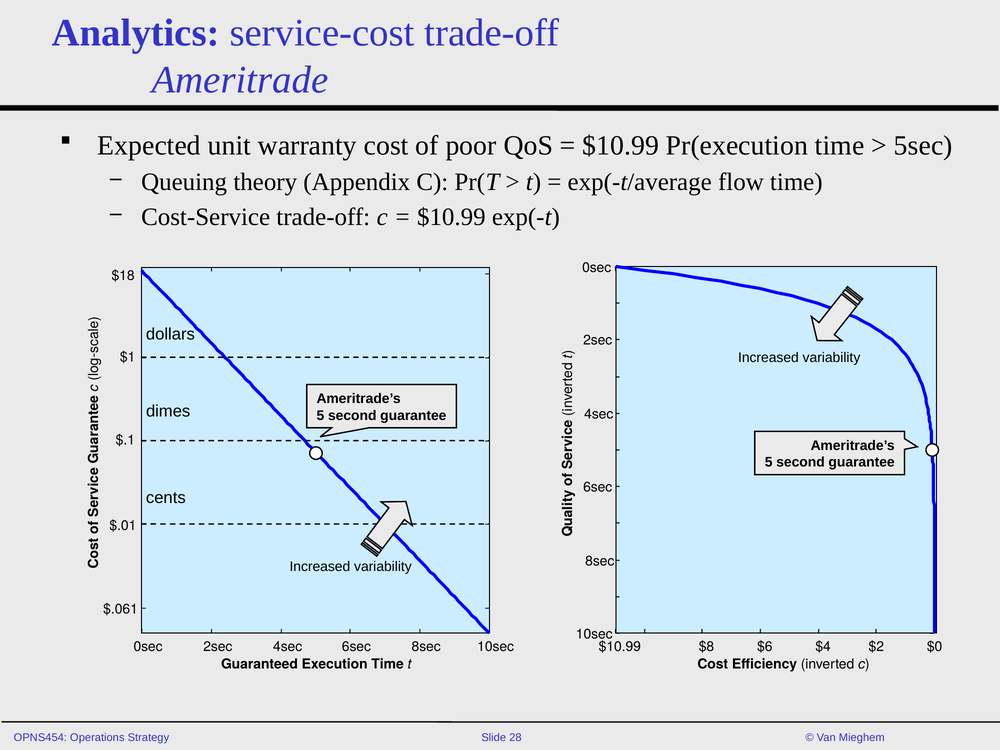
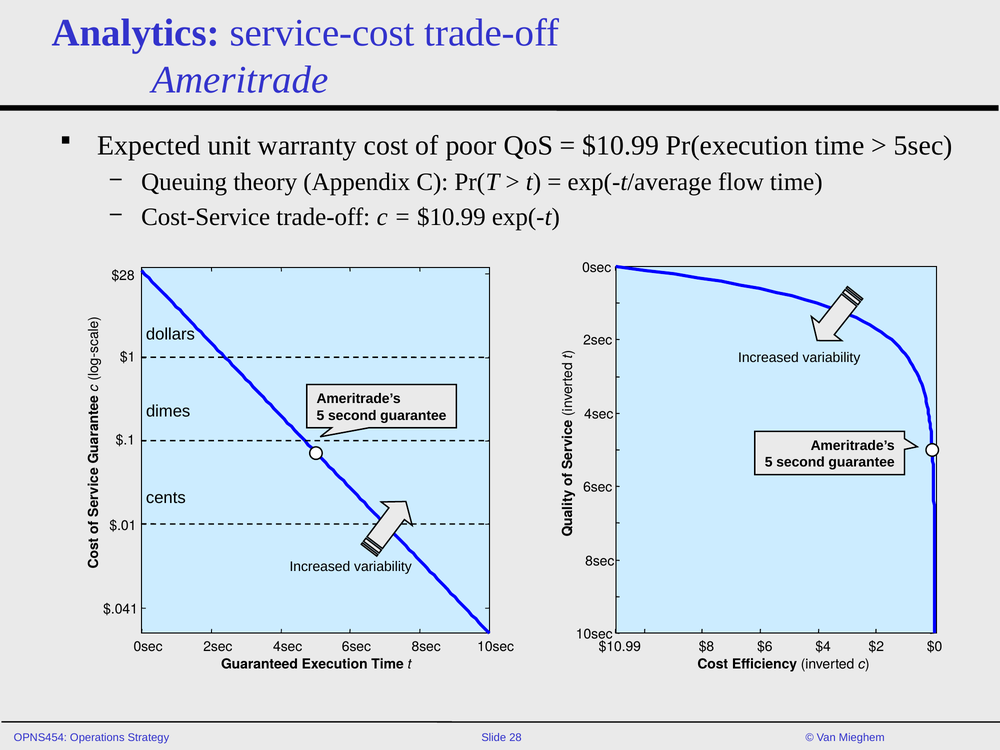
$18: $18 -> $28
$.061: $.061 -> $.041
